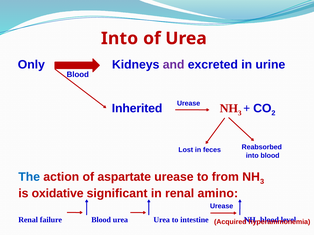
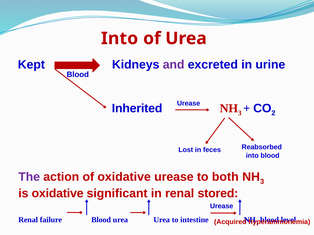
Only: Only -> Kept
The colour: blue -> purple
of aspartate: aspartate -> oxidative
from: from -> both
amino: amino -> stored
